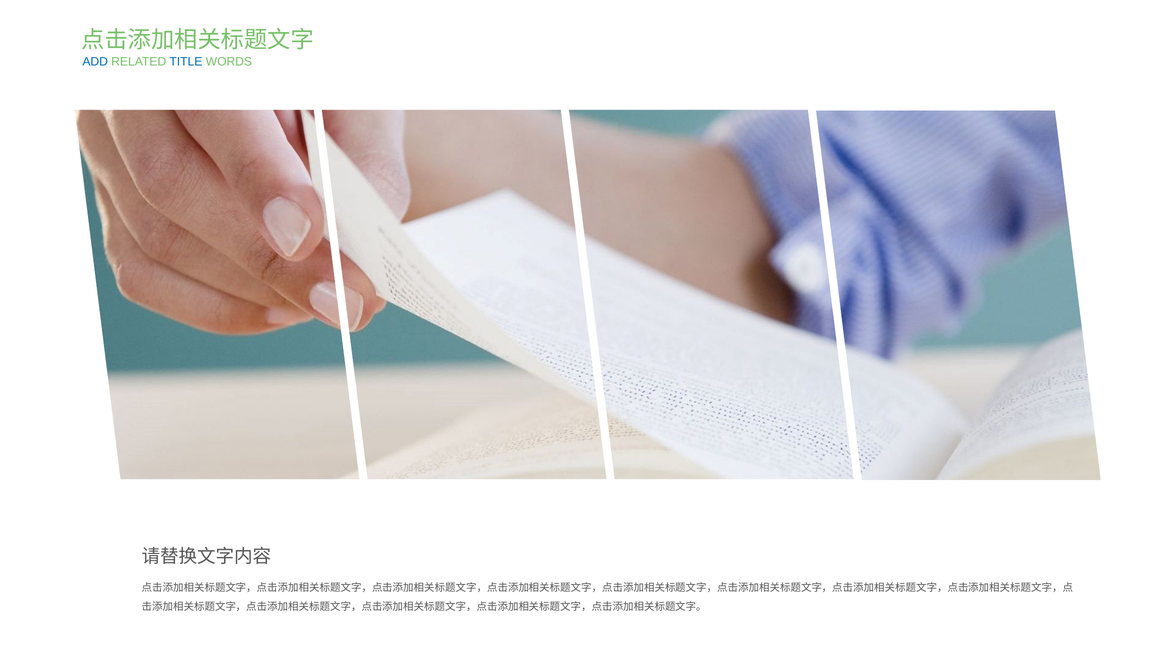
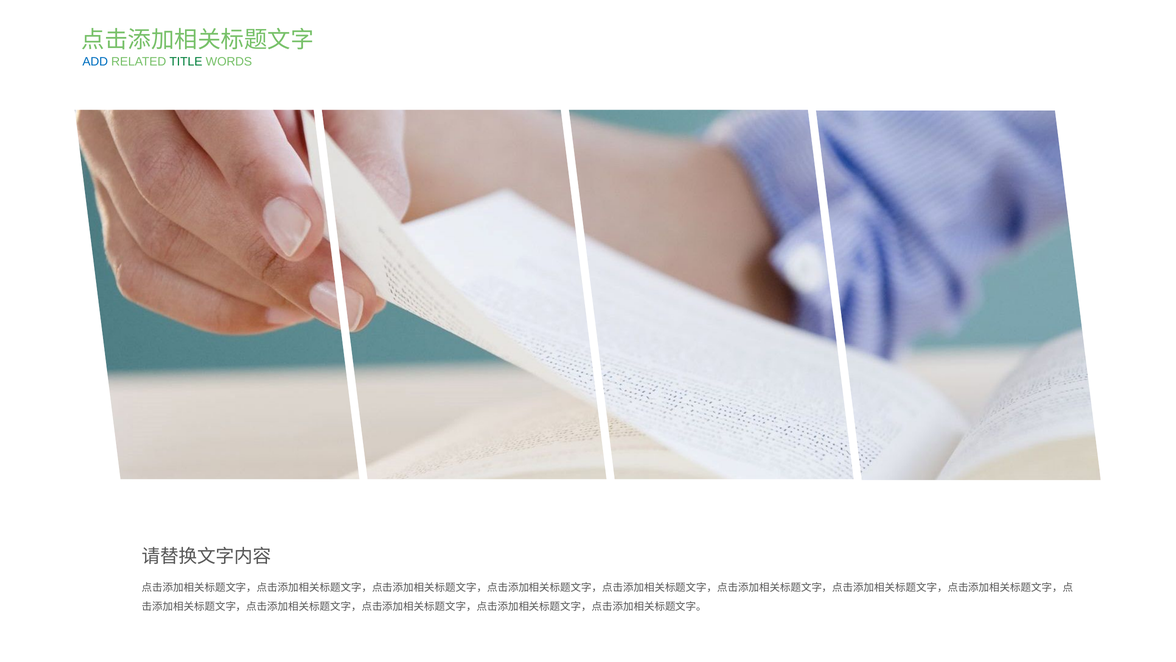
TITLE colour: blue -> green
